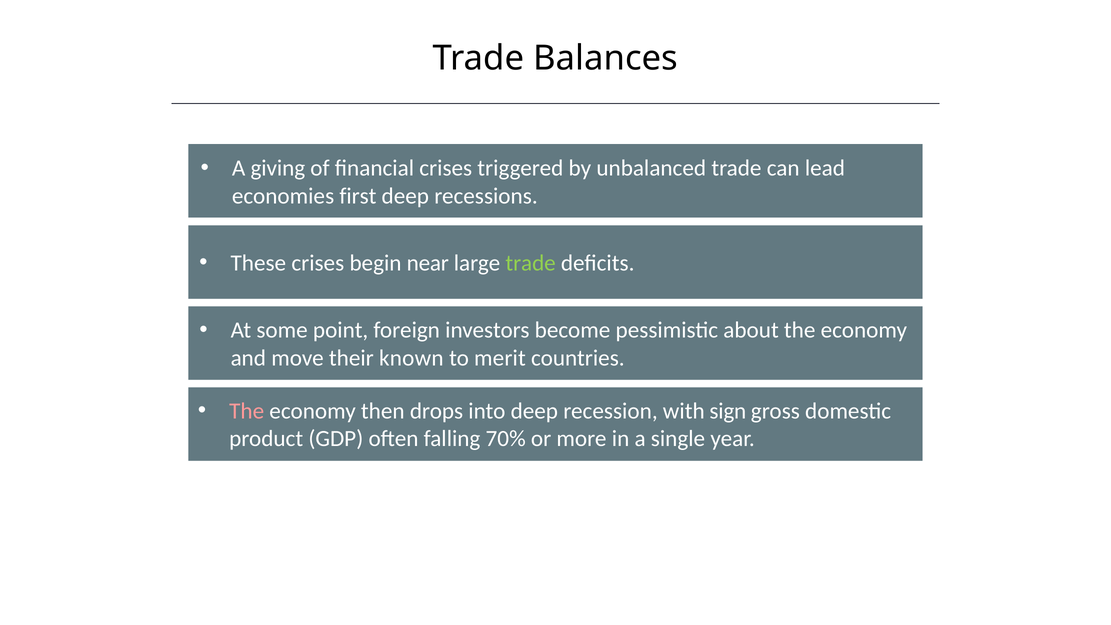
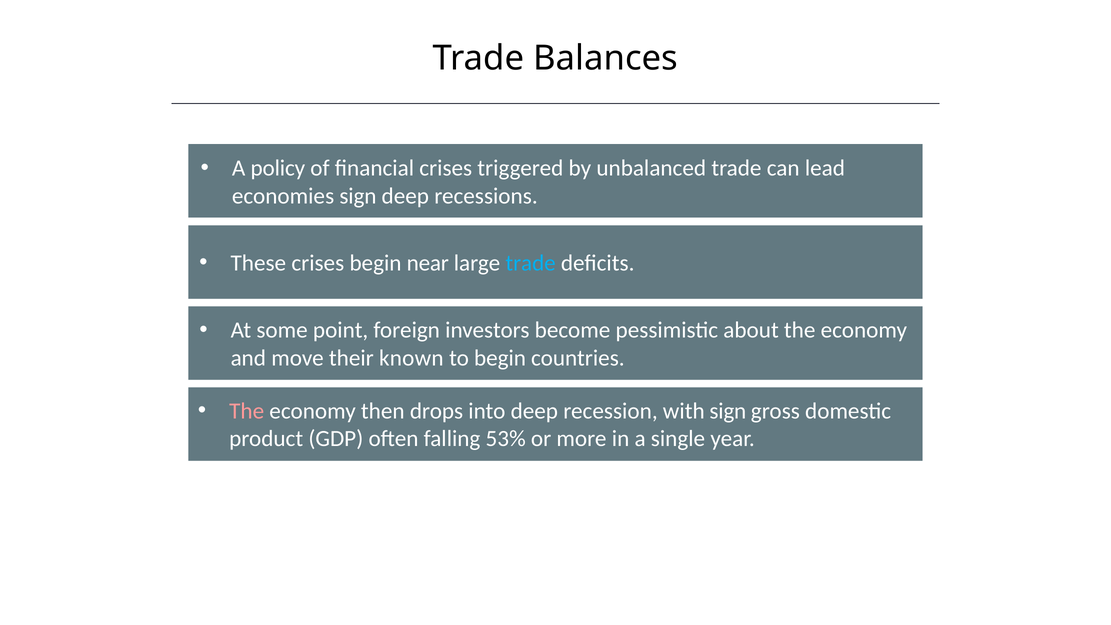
giving: giving -> policy
economies first: first -> sign
trade at (531, 263) colour: light green -> light blue
to merit: merit -> begin
70%: 70% -> 53%
